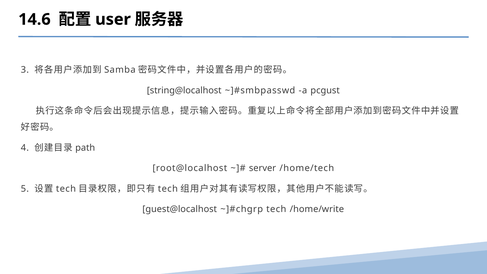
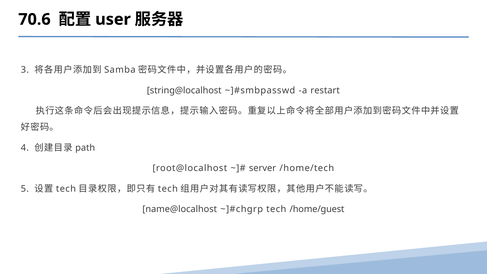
14.6: 14.6 -> 70.6
pcgust: pcgust -> restart
guest@localhost: guest@localhost -> name@localhost
/home/write: /home/write -> /home/guest
